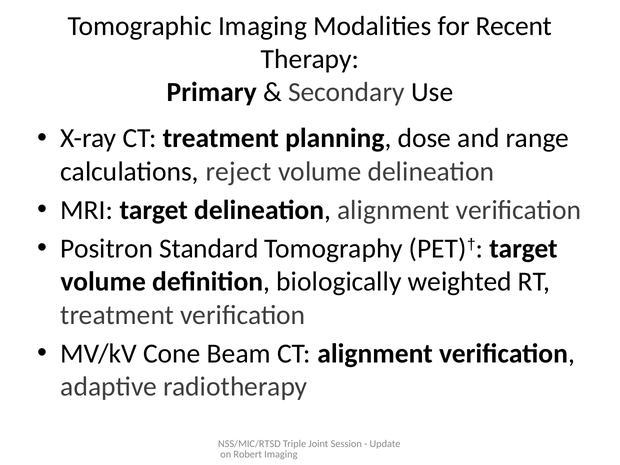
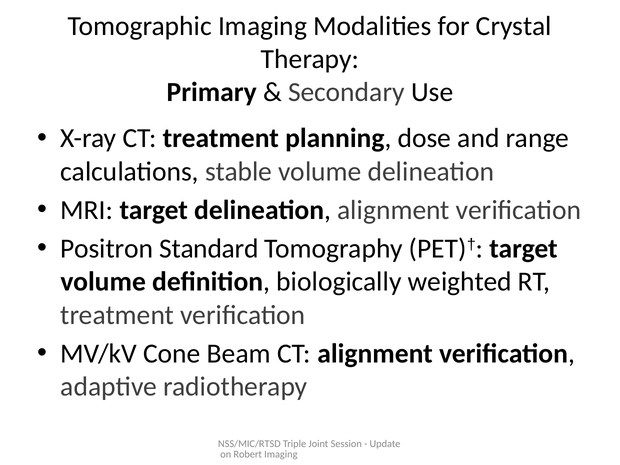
Recent: Recent -> Crystal
reject: reject -> stable
